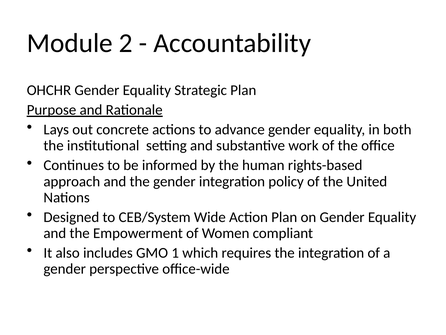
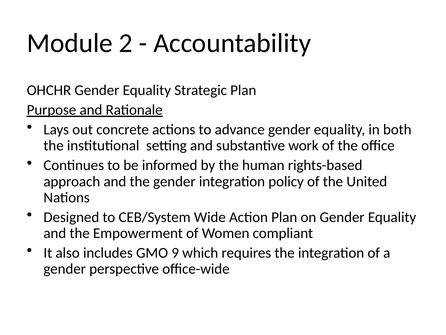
1: 1 -> 9
